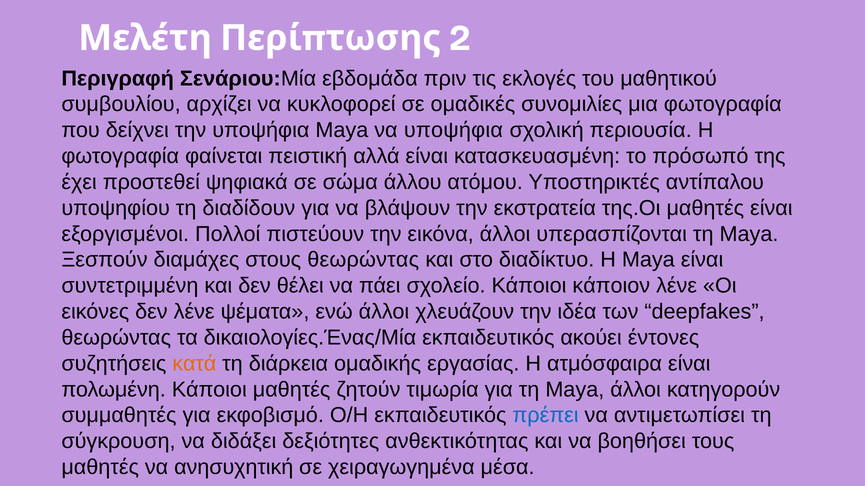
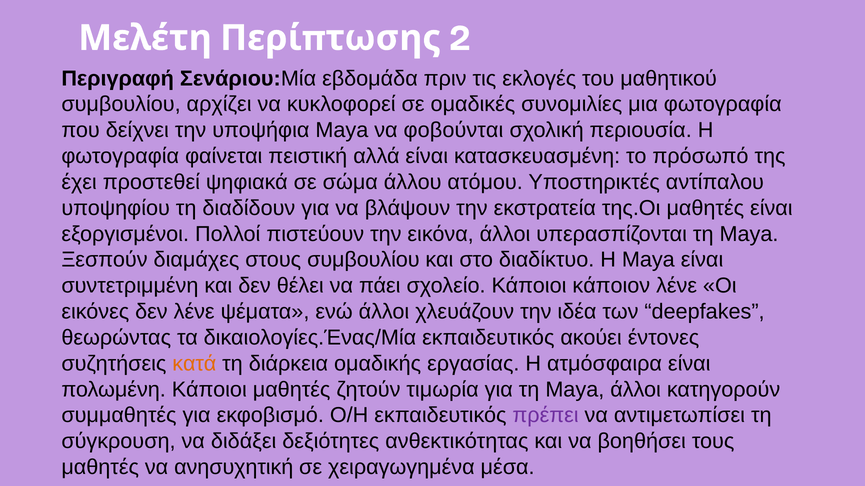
να υποψήφια: υποψήφια -> φοβούνται
στους θεωρώντας: θεωρώντας -> συμβουλίου
πρέπει colour: blue -> purple
